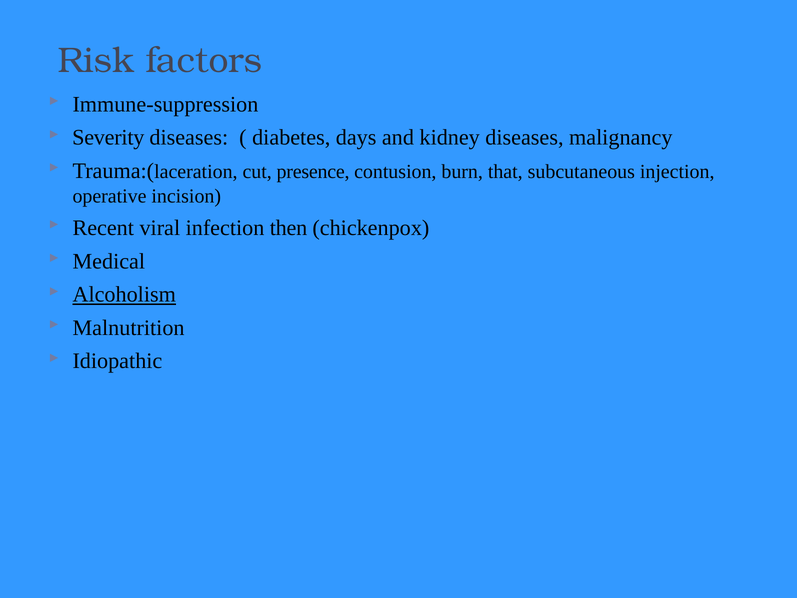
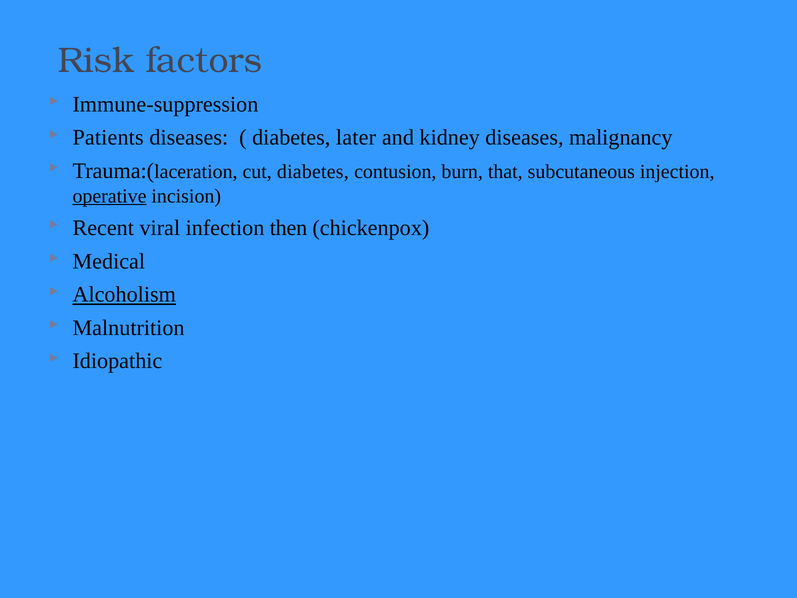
Severity: Severity -> Patients
days: days -> later
cut presence: presence -> diabetes
operative underline: none -> present
